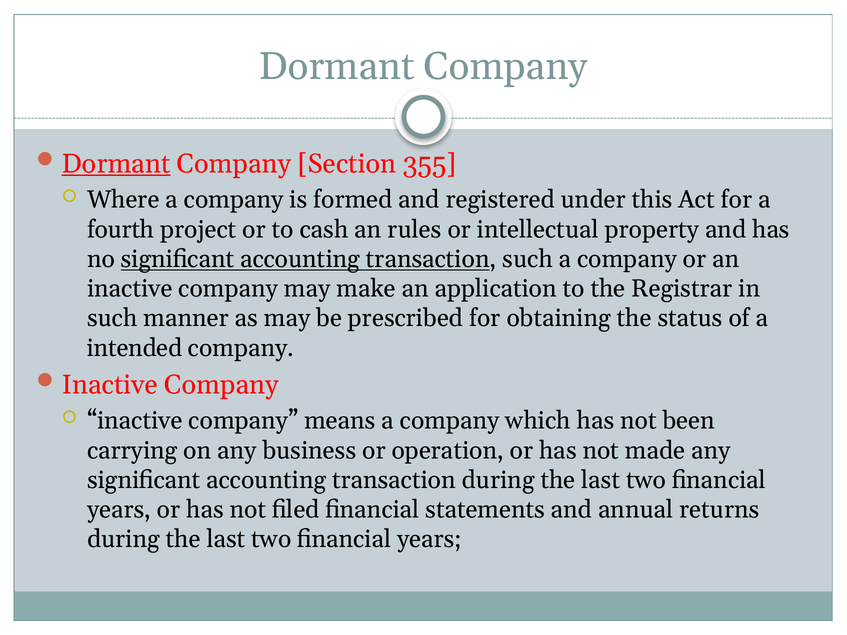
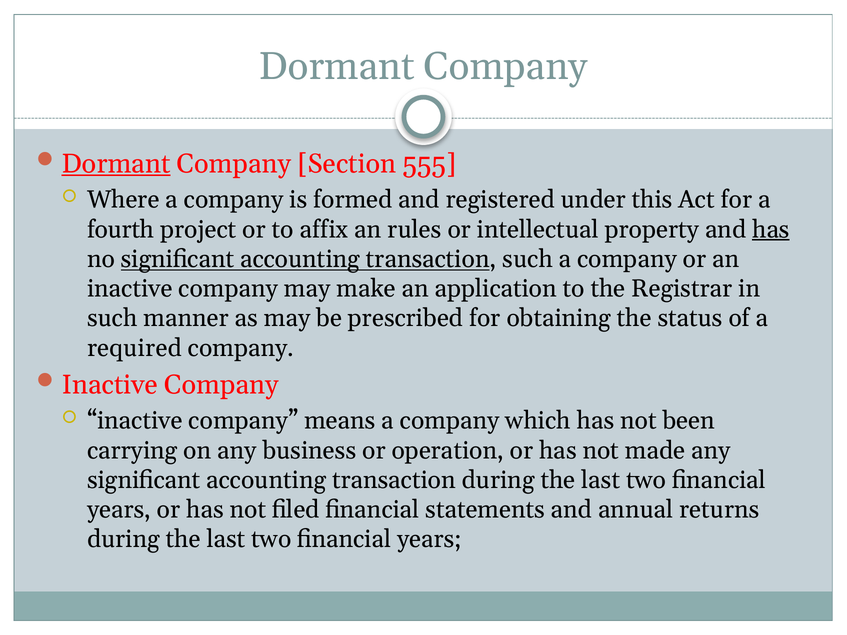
355: 355 -> 555
cash: cash -> affix
has at (771, 229) underline: none -> present
intended: intended -> required
